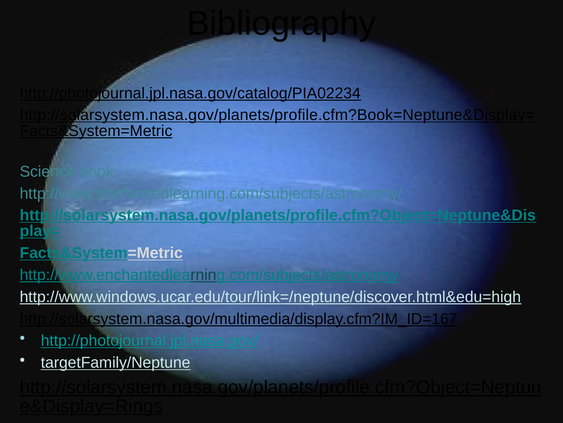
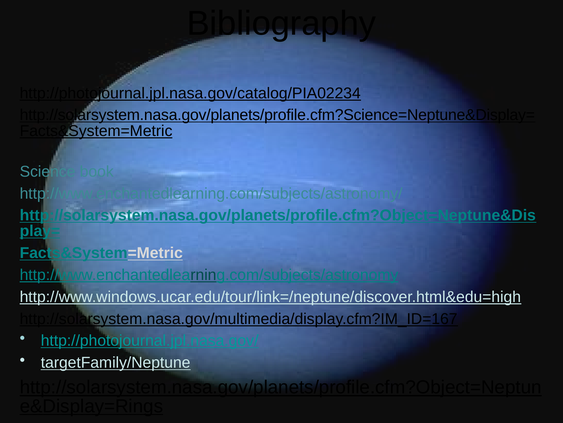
http://solarsystem.nasa.gov/planets/profile.cfm?Book=Neptune&Display=: http://solarsystem.nasa.gov/planets/profile.cfm?Book=Neptune&Display= -> http://solarsystem.nasa.gov/planets/profile.cfm?Science=Neptune&Display=
